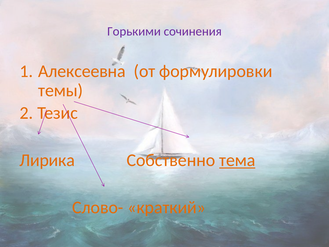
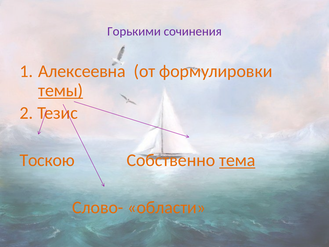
темы underline: none -> present
Лирика: Лирика -> Тоскою
краткий: краткий -> области
